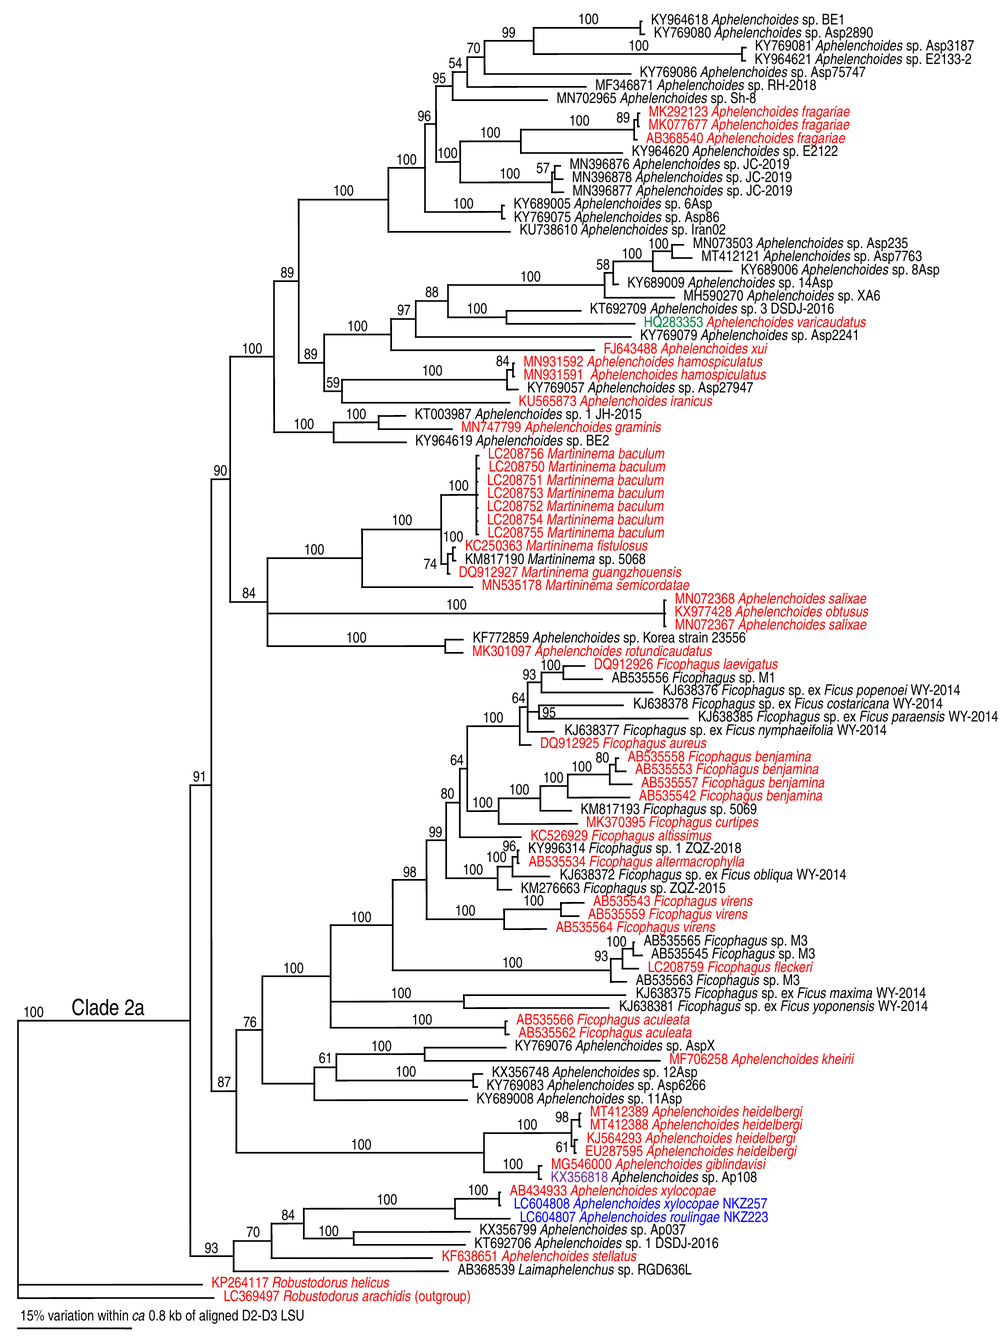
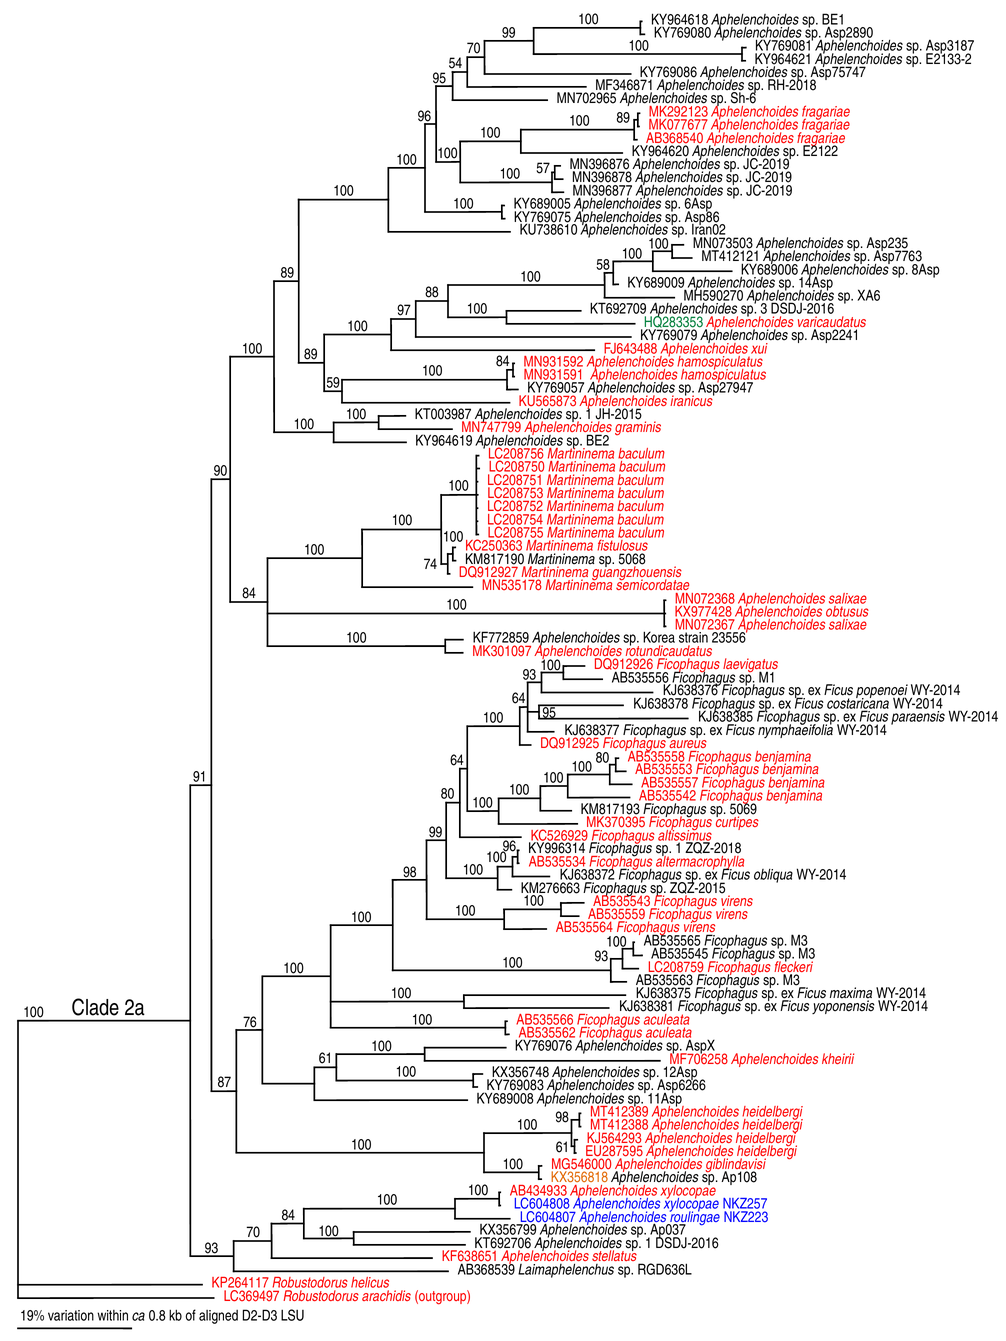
Sh-8: Sh-8 -> Sh-6
KX356818 colour: purple -> orange
15%: 15% -> 19%
